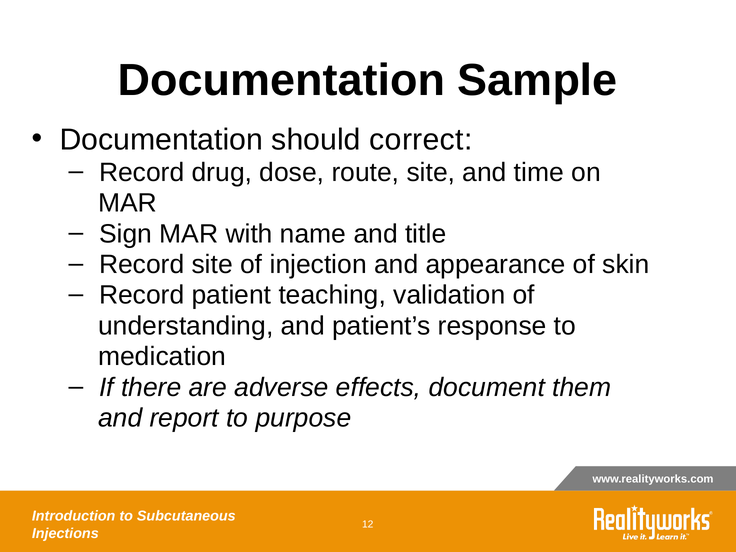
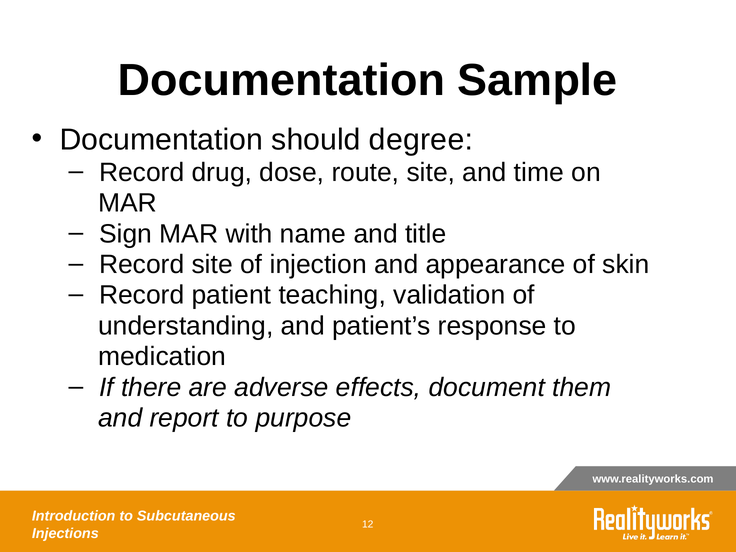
correct: correct -> degree
